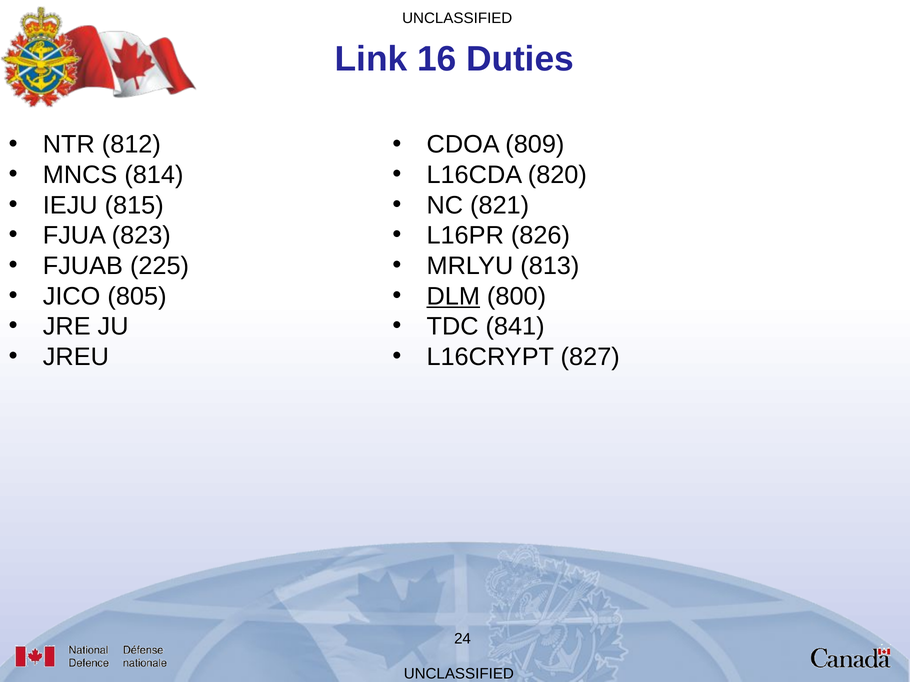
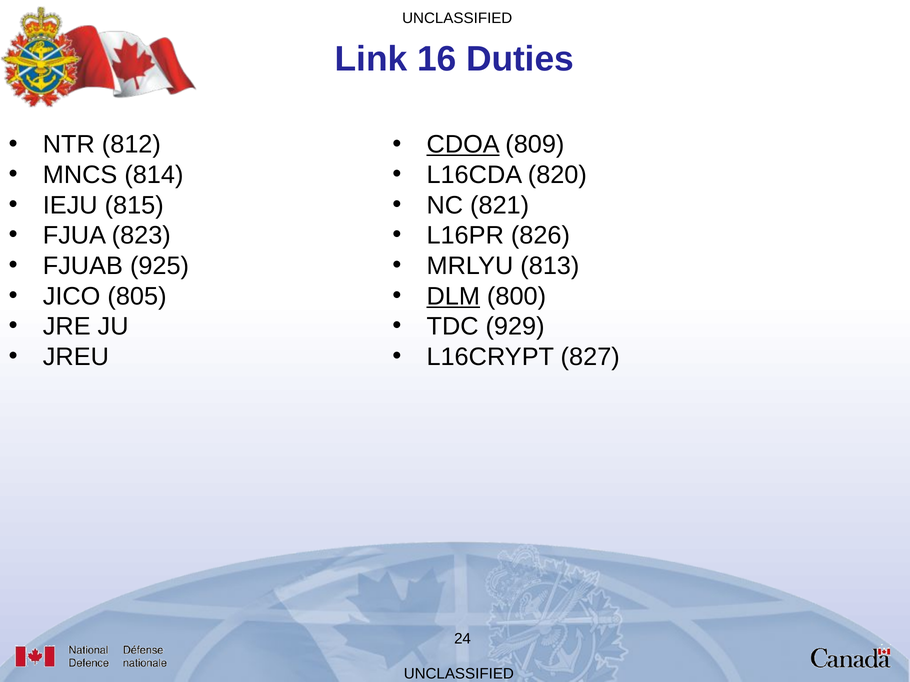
CDOA underline: none -> present
225: 225 -> 925
841: 841 -> 929
